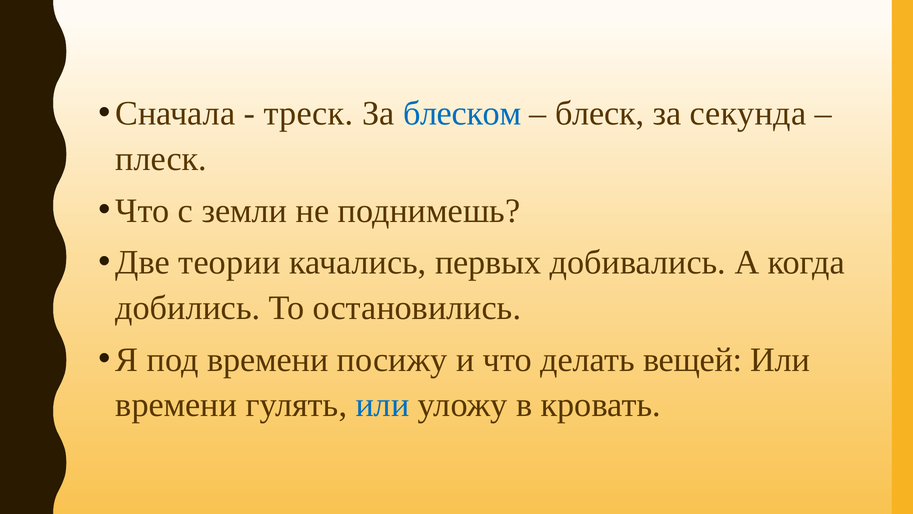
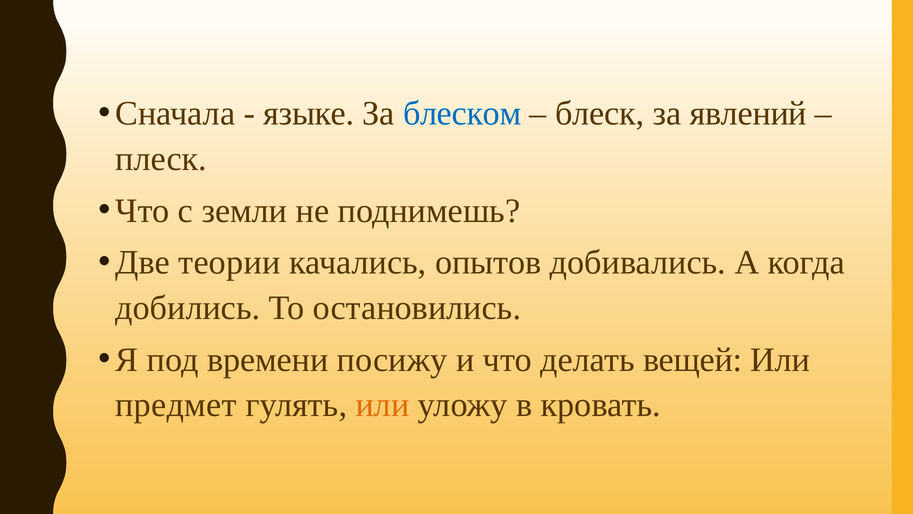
треск: треск -> языке
секунда: секунда -> явлений
первых: первых -> опытов
времени at (176, 405): времени -> предмет
или at (382, 405) colour: blue -> orange
